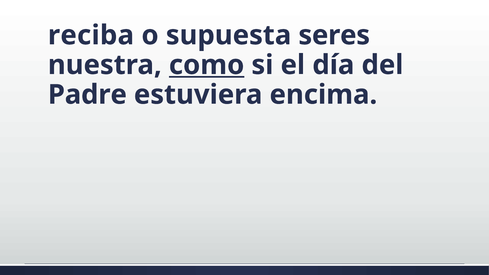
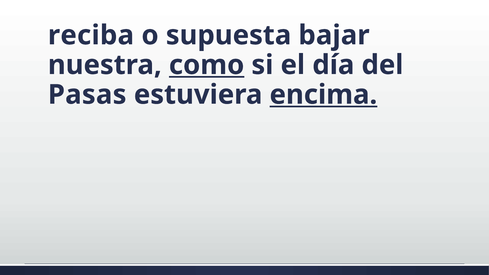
seres: seres -> bajar
Padre: Padre -> Pasas
encima underline: none -> present
